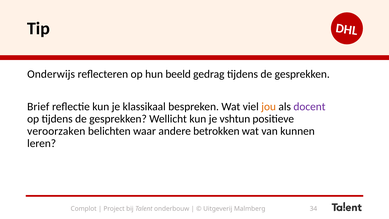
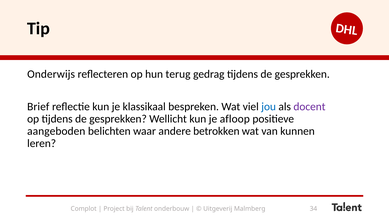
beeld: beeld -> terug
jou colour: orange -> blue
vshtun: vshtun -> afloop
veroorzaken: veroorzaken -> aangeboden
